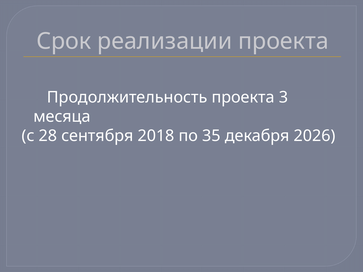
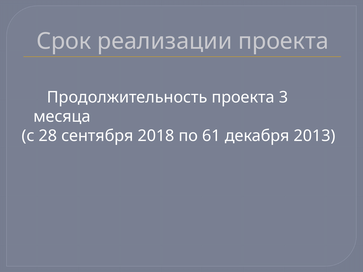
35: 35 -> 61
2026: 2026 -> 2013
